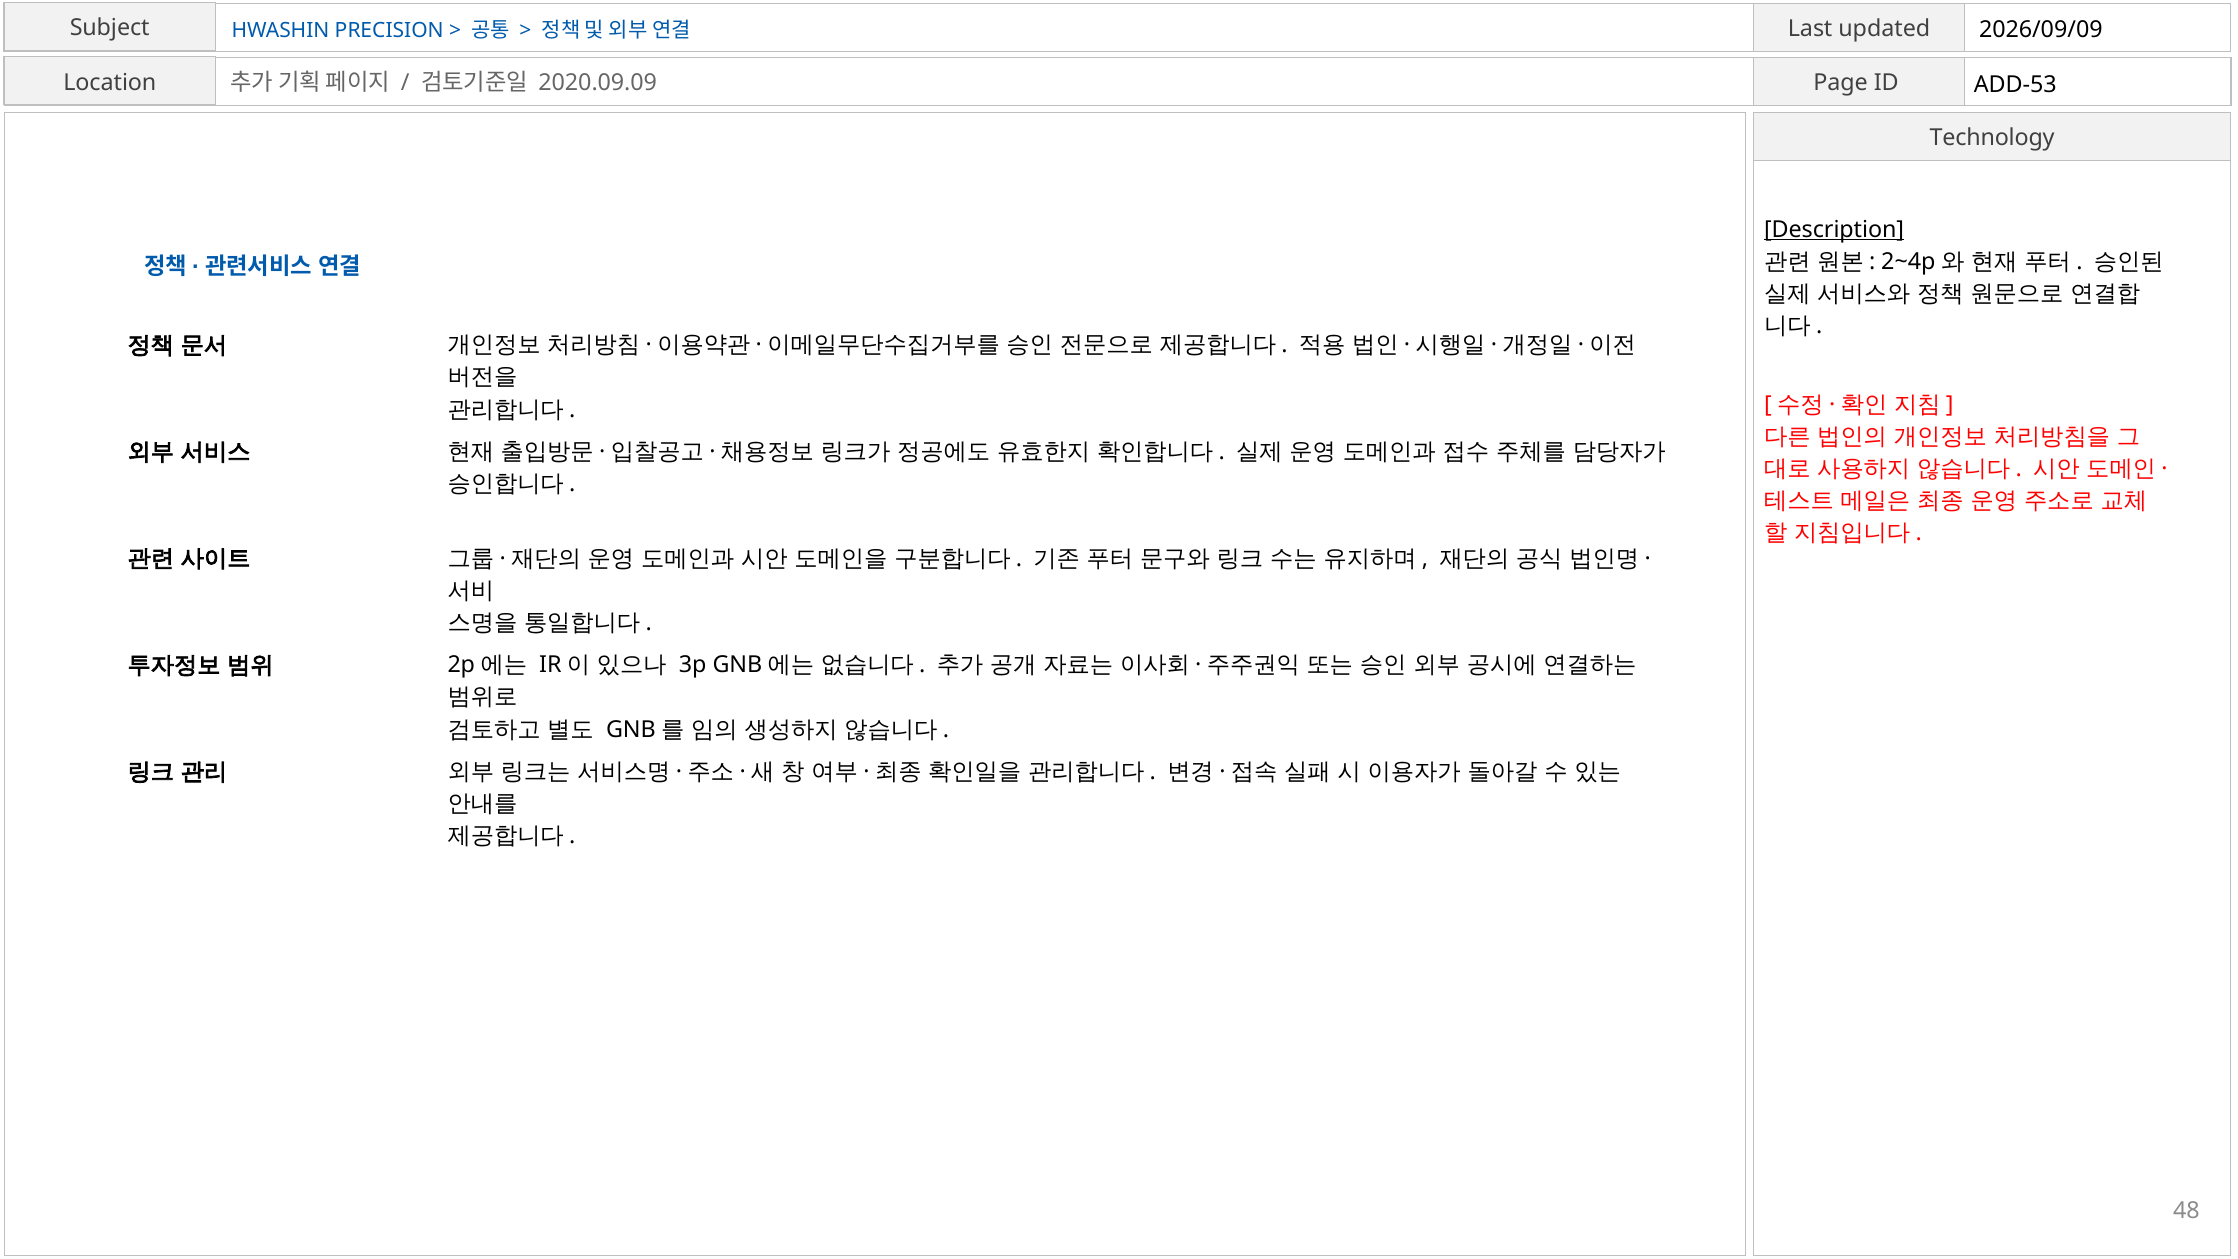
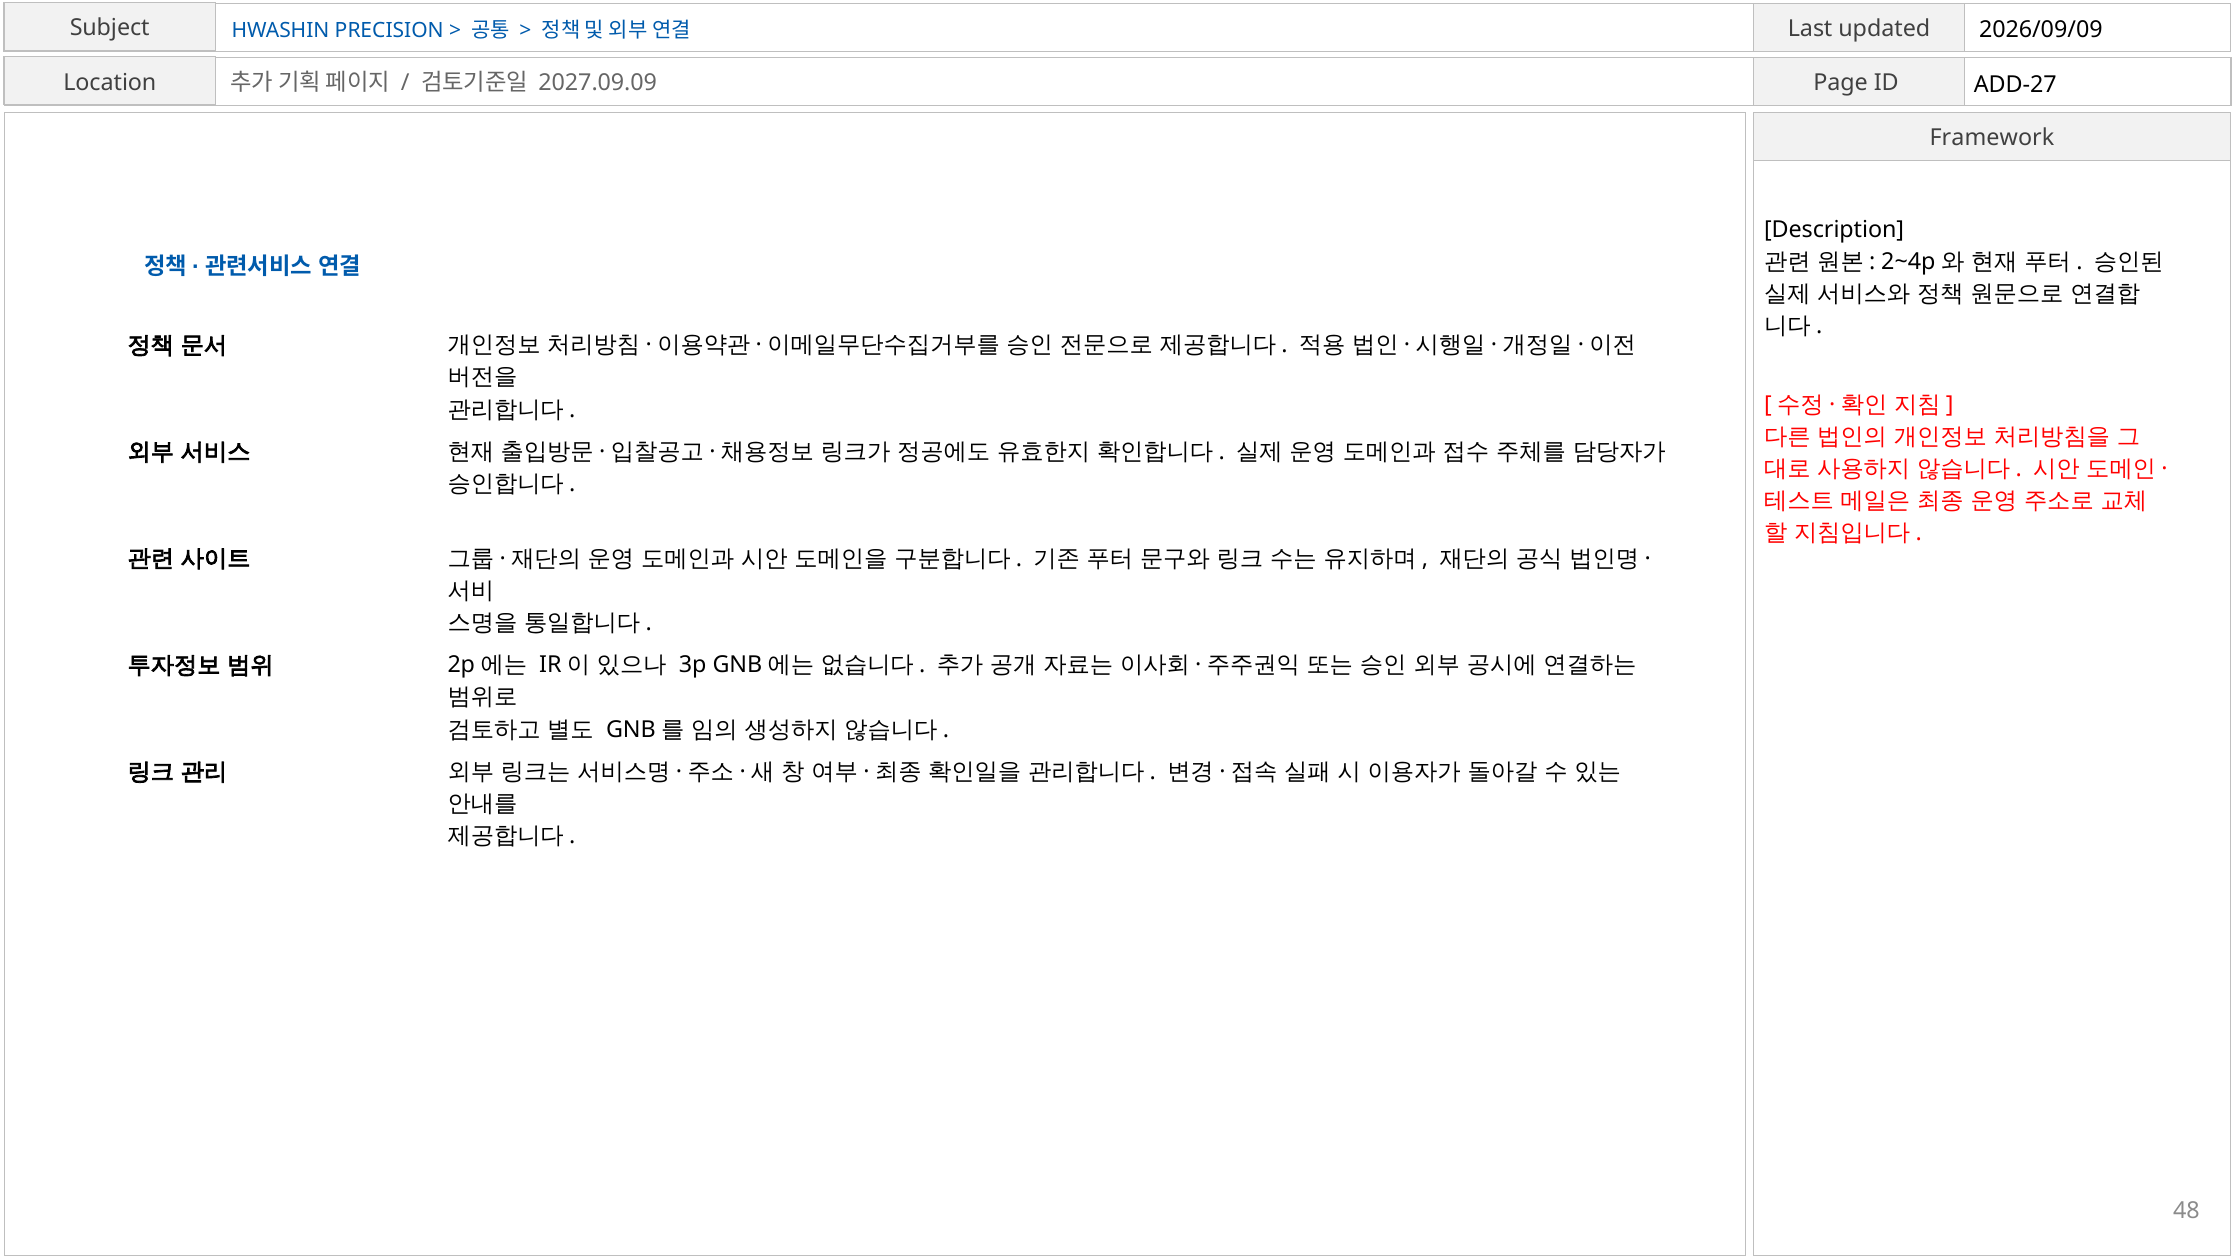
2020.09.09: 2020.09.09 -> 2027.09.09
ADD-53: ADD-53 -> ADD-27
Technology: Technology -> Framework
Description underline: present -> none
